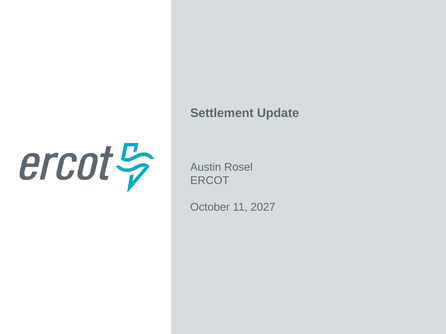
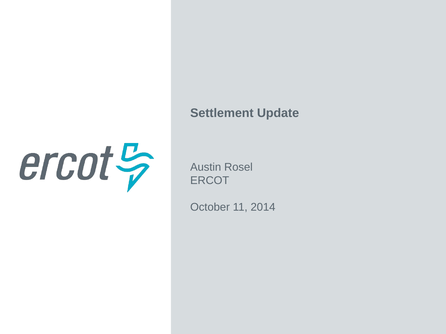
2027: 2027 -> 2014
